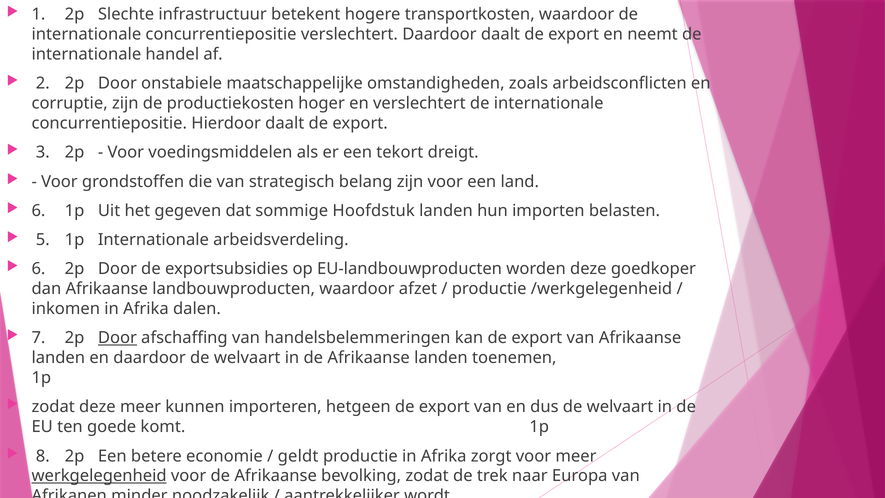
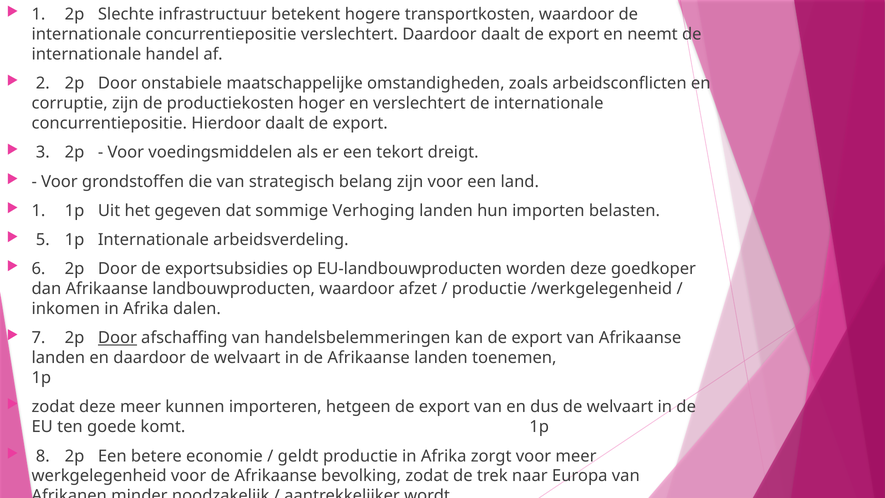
6 at (38, 211): 6 -> 1
Hoofdstuk: Hoofdstuk -> Verhoging
werkgelegenheid underline: present -> none
